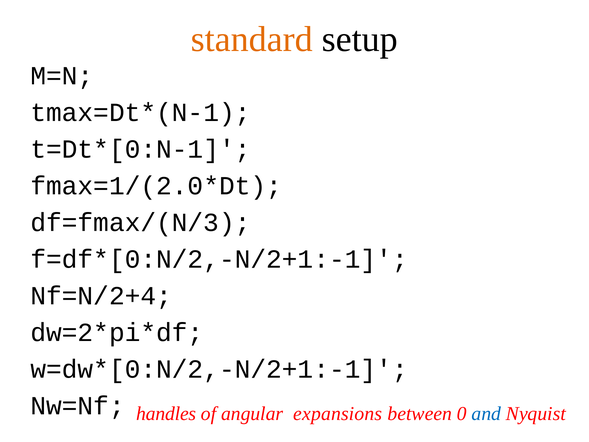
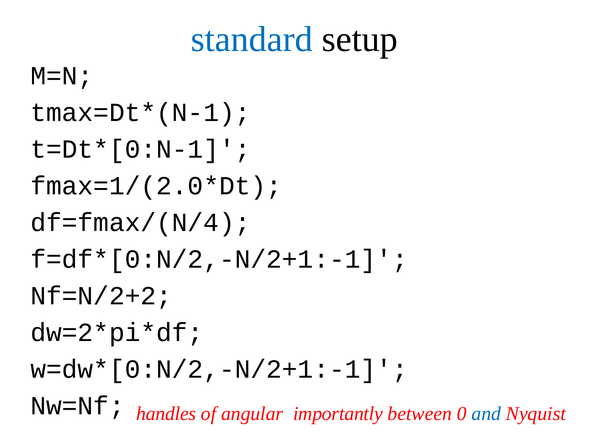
standard colour: orange -> blue
df=fmax/(N/3: df=fmax/(N/3 -> df=fmax/(N/4
Nf=N/2+4: Nf=N/2+4 -> Nf=N/2+2
expansions: expansions -> importantly
